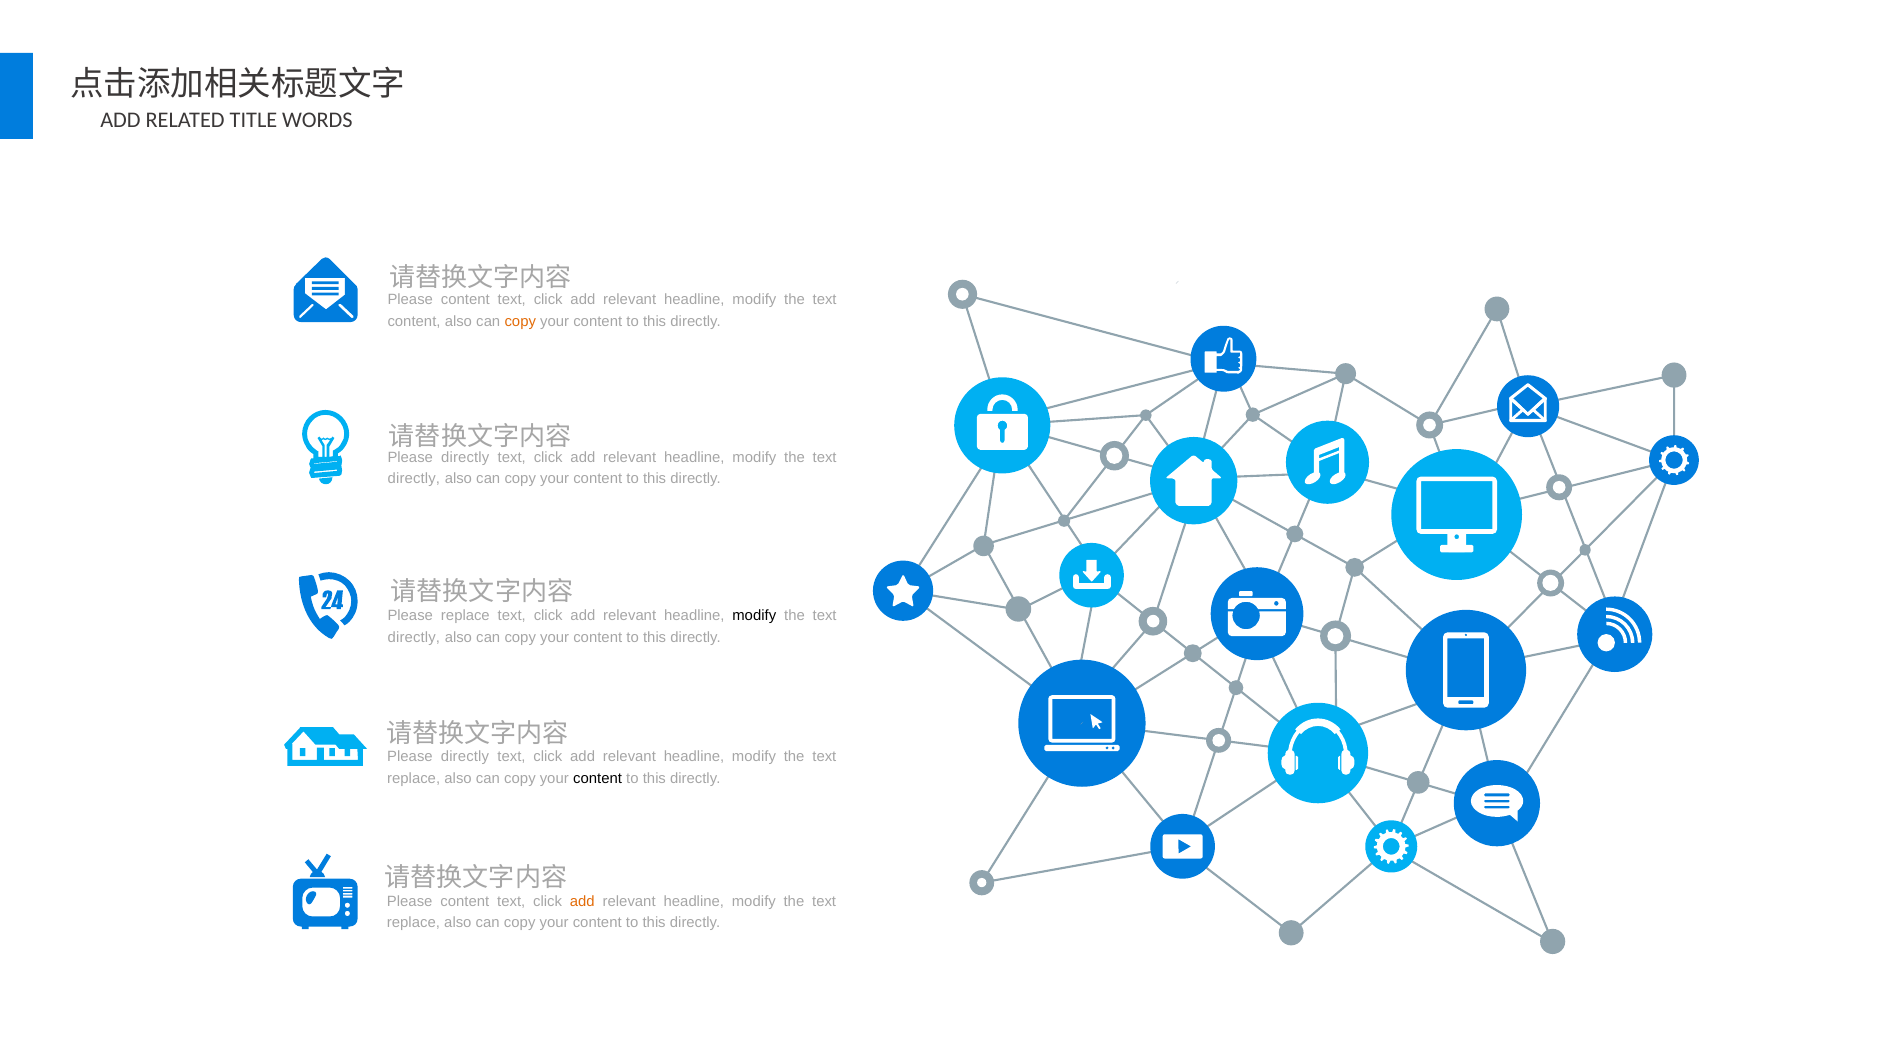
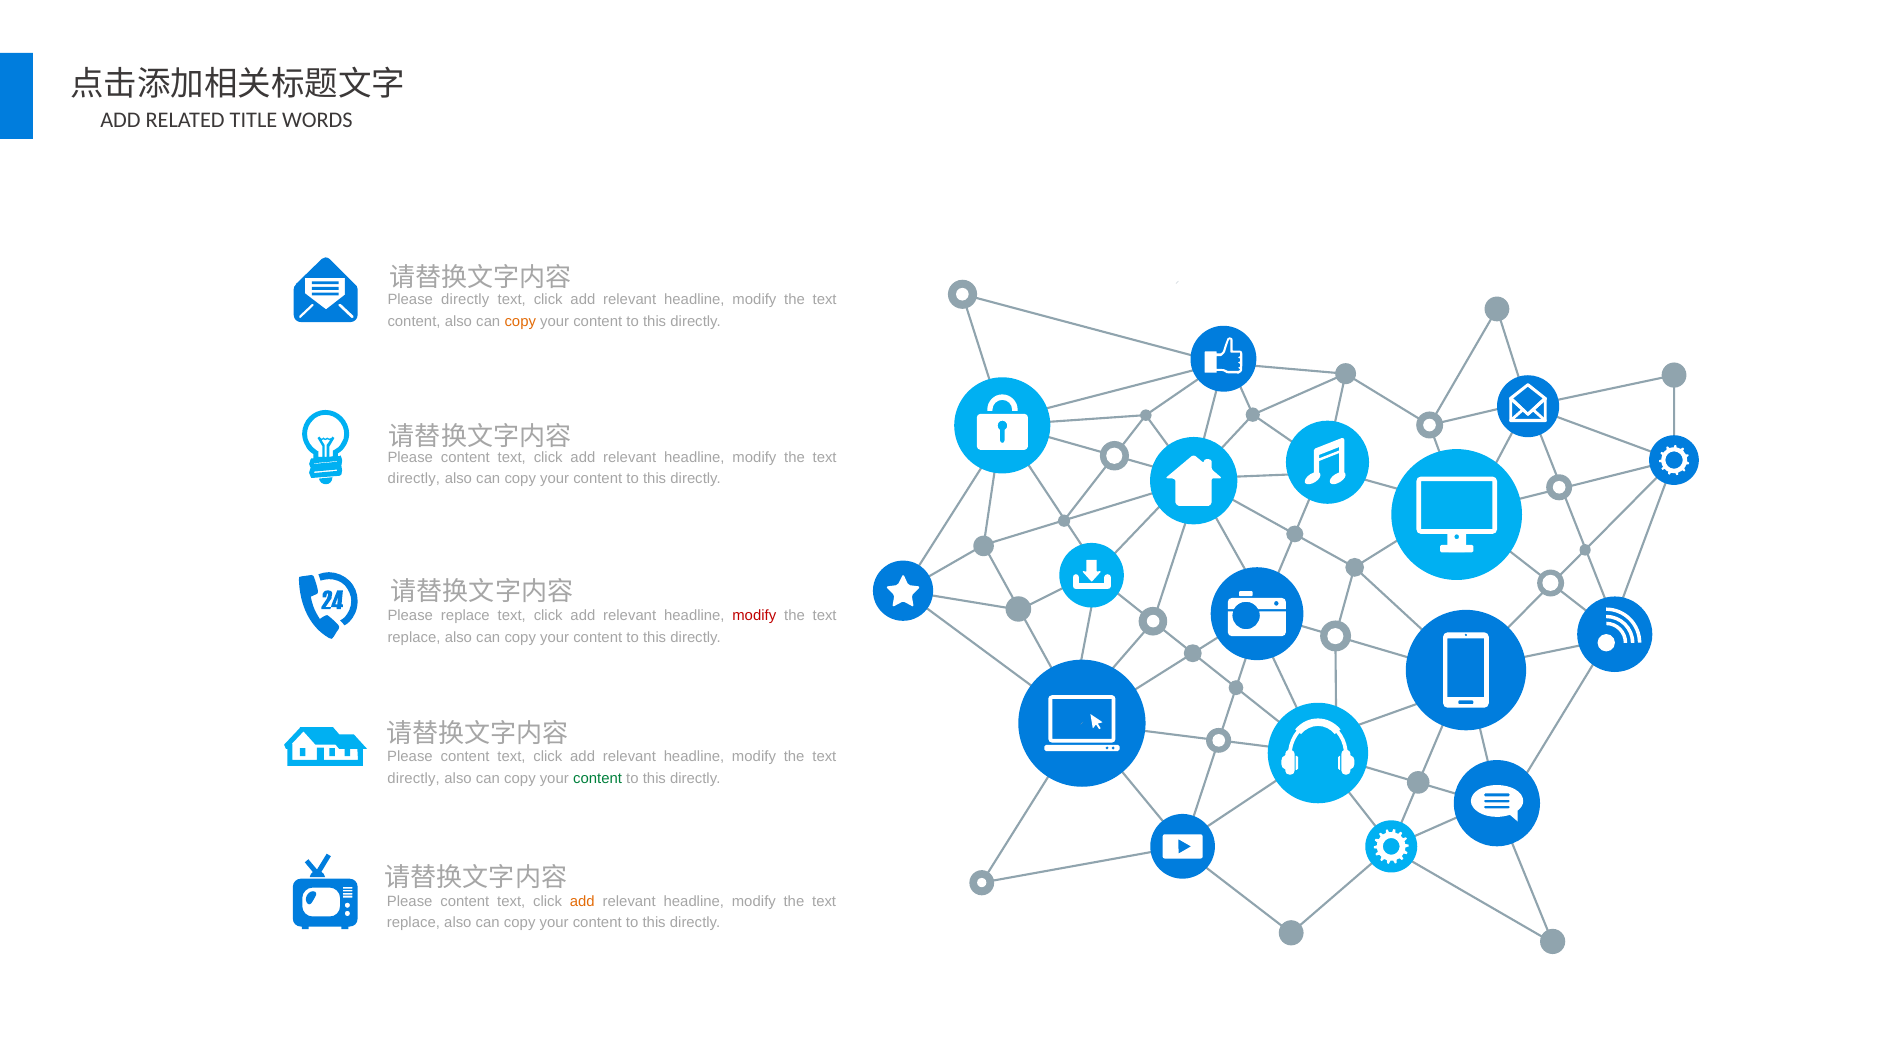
content at (465, 300): content -> directly
directly at (465, 457): directly -> content
modify at (754, 616) colour: black -> red
directly at (414, 637): directly -> replace
directly at (465, 757): directly -> content
replace at (414, 778): replace -> directly
content at (598, 778) colour: black -> green
